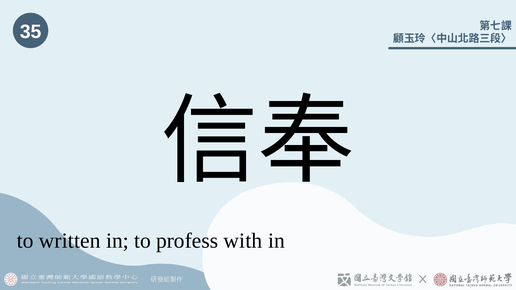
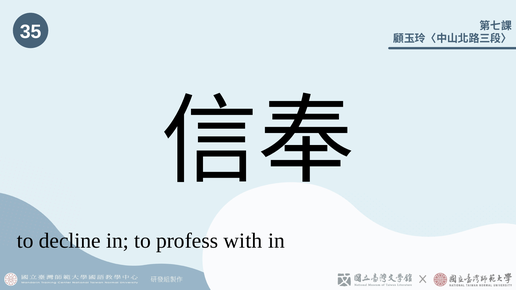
written: written -> decline
